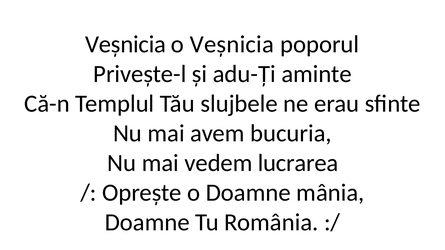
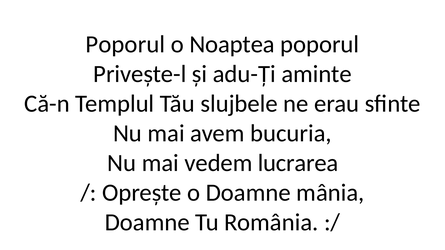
Veșnicia at (126, 45): Veșnicia -> Poporul
o Veșnicia: Veșnicia -> Noaptea
